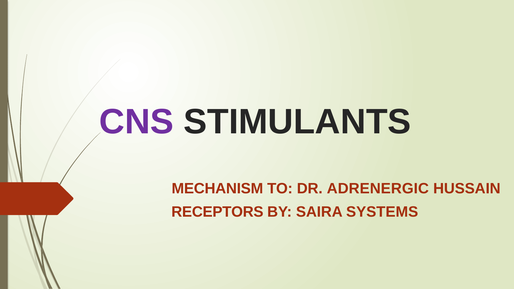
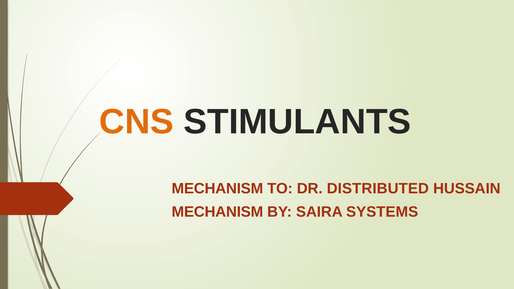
CNS colour: purple -> orange
ADRENERGIC: ADRENERGIC -> DISTRIBUTED
RECEPTORS at (217, 212): RECEPTORS -> MECHANISM
